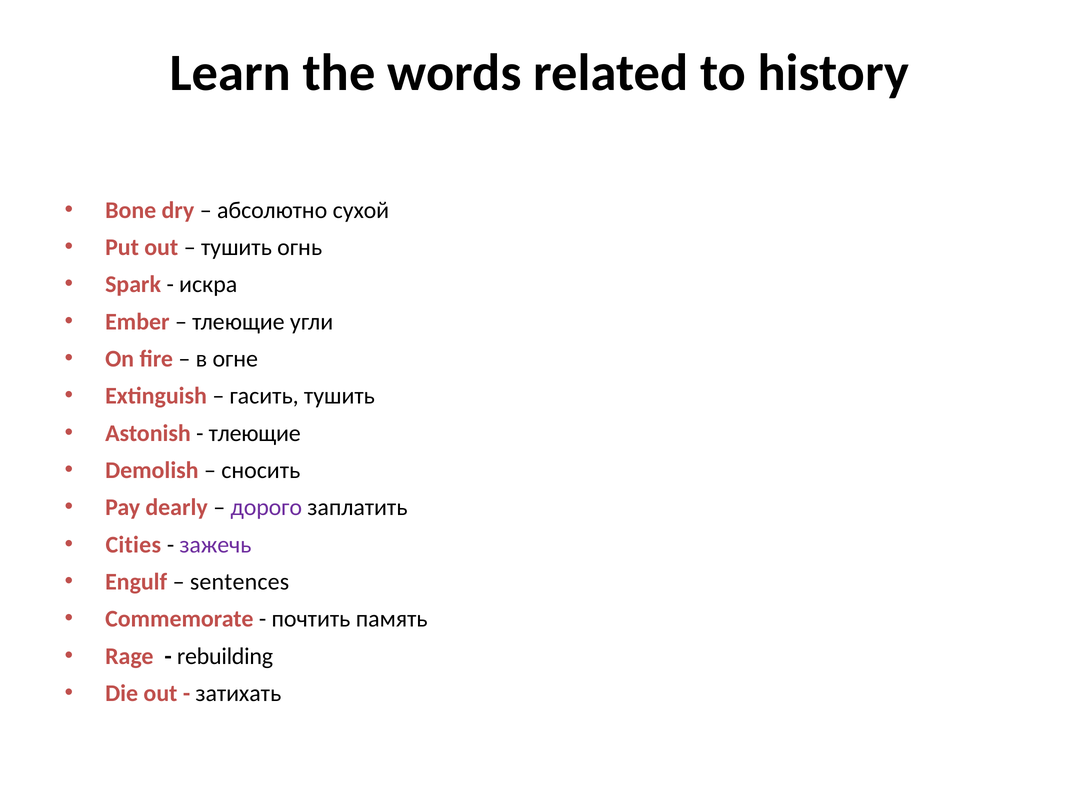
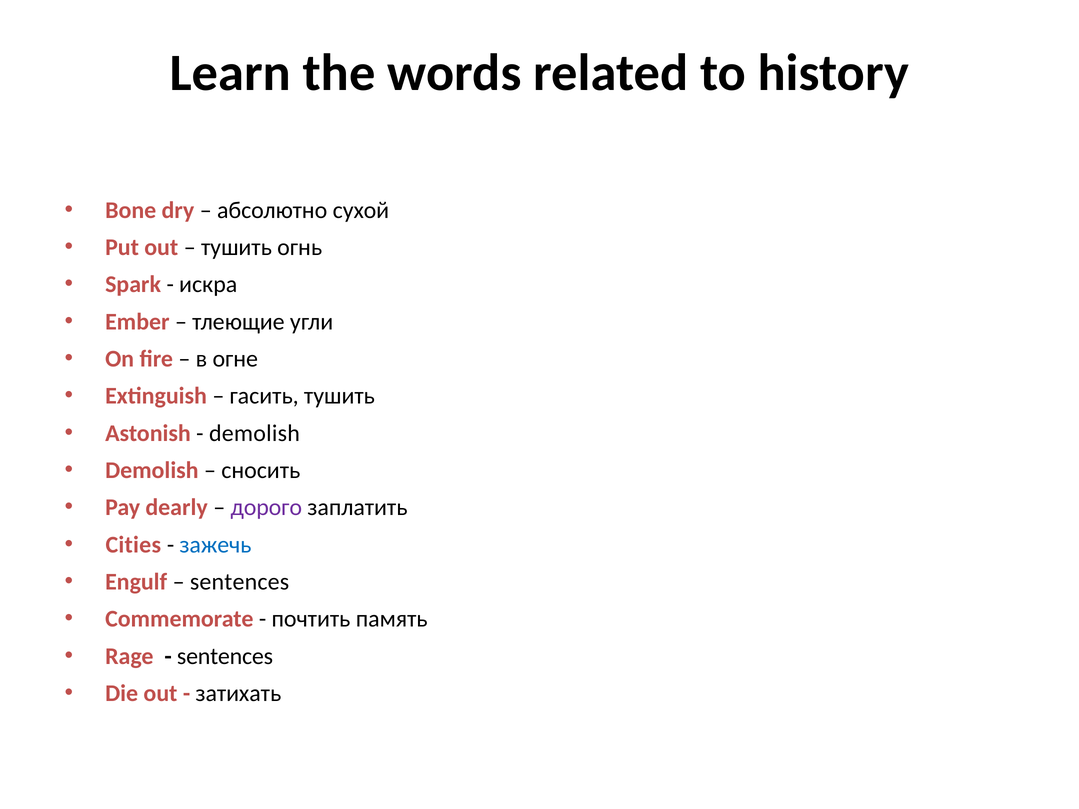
тлеющие at (255, 433): тлеющие -> demolish
зажечь colour: purple -> blue
rebuilding at (225, 656): rebuilding -> sentences
